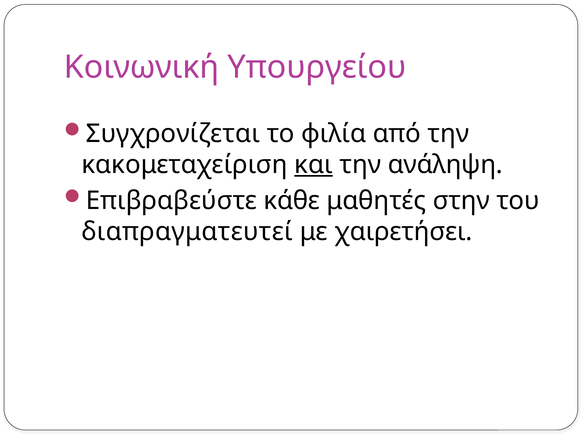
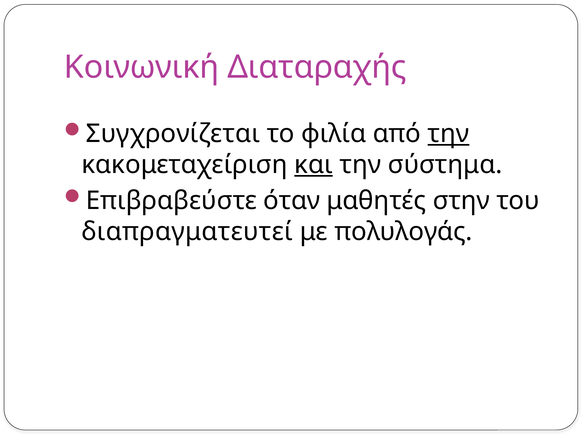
Υπουργείου: Υπουργείου -> Διαταραχής
την at (448, 134) underline: none -> present
ανάληψη: ανάληψη -> σύστημα
κάθε: κάθε -> όταν
χαιρετήσει: χαιρετήσει -> πολυλογάς
